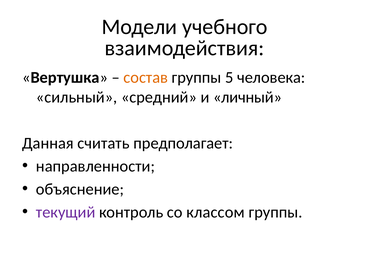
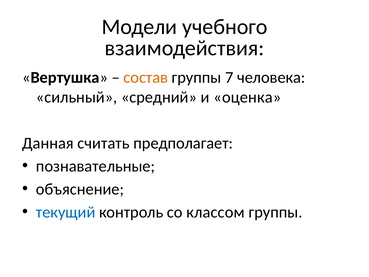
5: 5 -> 7
личный: личный -> оценка
направленности: направленности -> познавательные
текущий colour: purple -> blue
